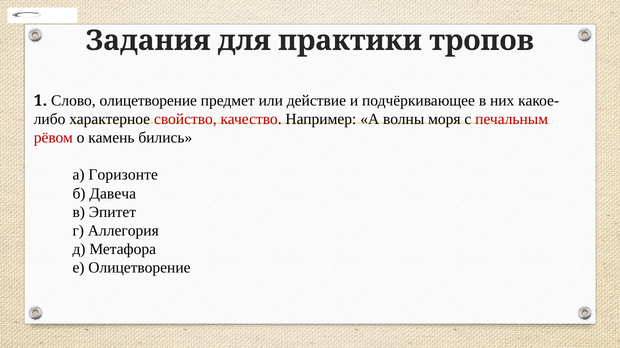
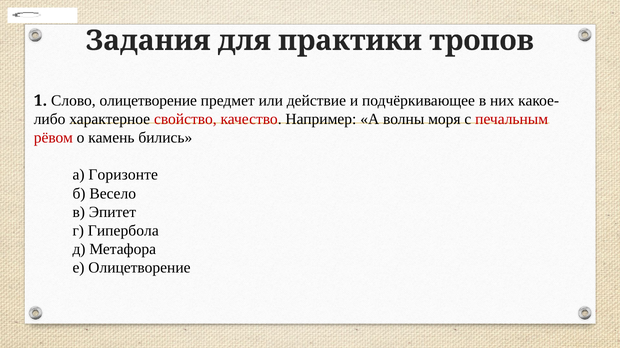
Давеча: Давеча -> Весело
Аллегория: Аллегория -> Гипербола
